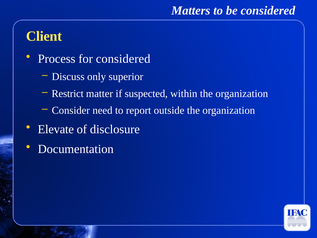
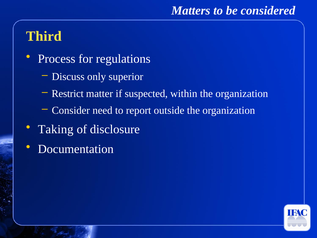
Client: Client -> Third
for considered: considered -> regulations
Elevate: Elevate -> Taking
